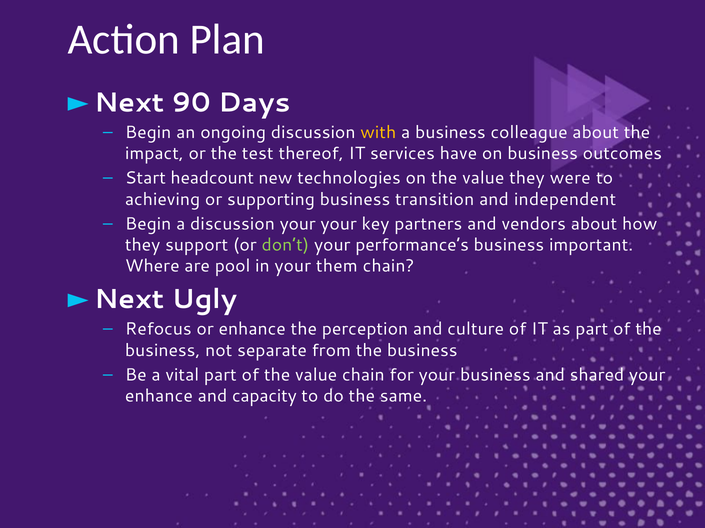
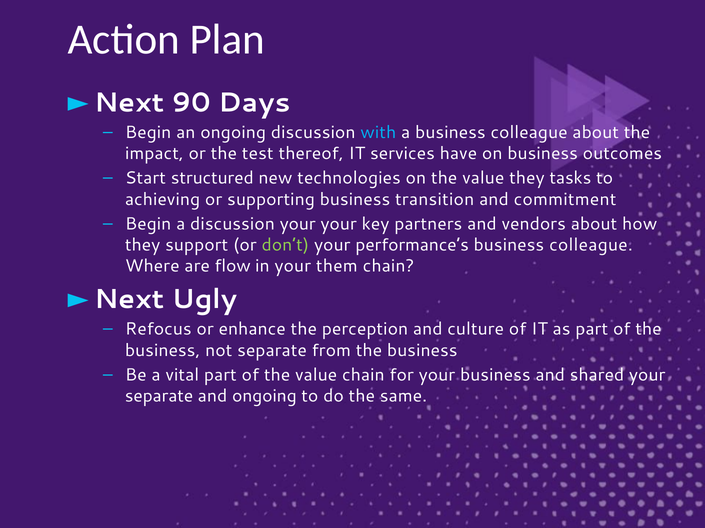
with colour: yellow -> light blue
headcount: headcount -> structured
were: were -> tasks
independent: independent -> commitment
important at (591, 245): important -> colleague
pool: pool -> flow
enhance at (159, 397): enhance -> separate
and capacity: capacity -> ongoing
